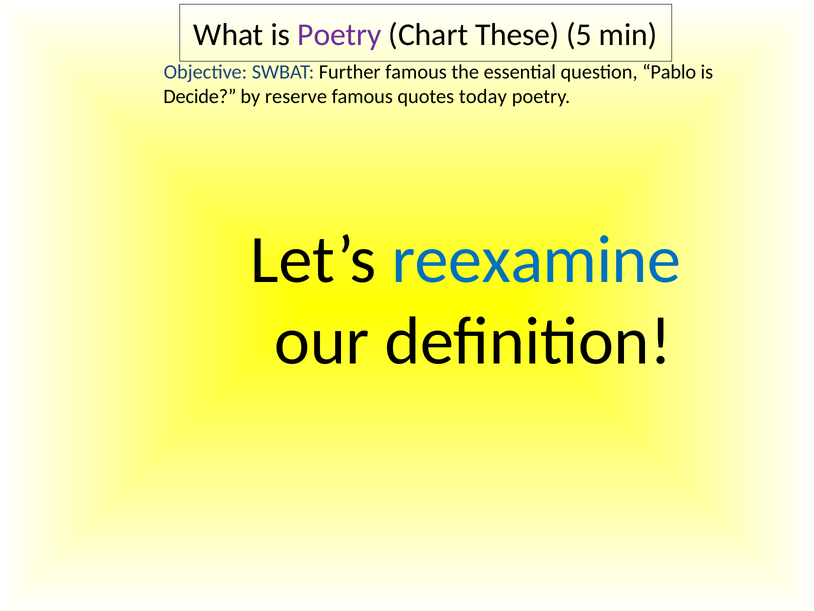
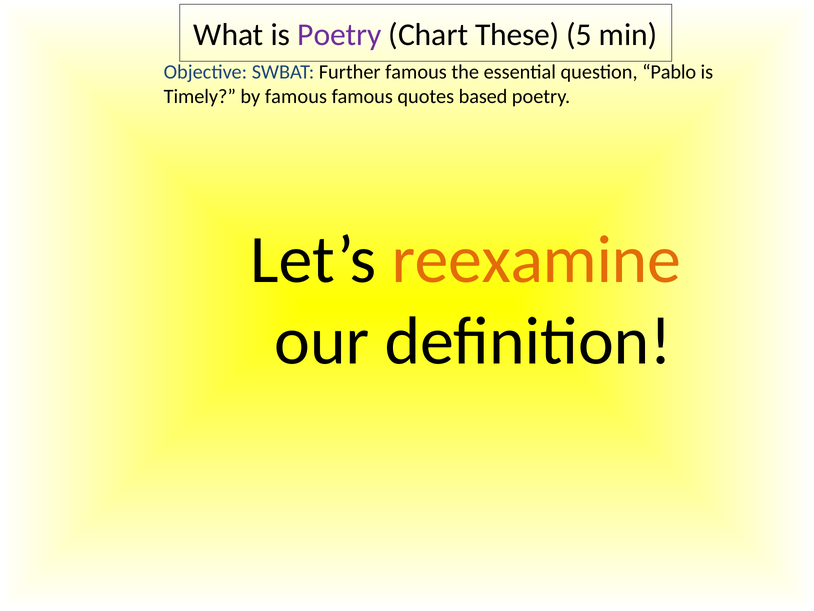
Decide: Decide -> Timely
by reserve: reserve -> famous
today: today -> based
reexamine colour: blue -> orange
